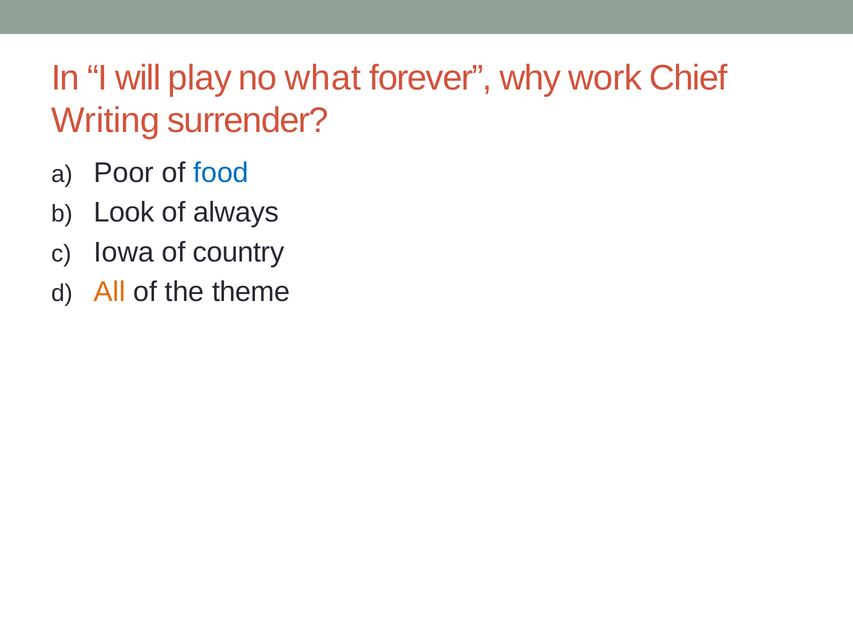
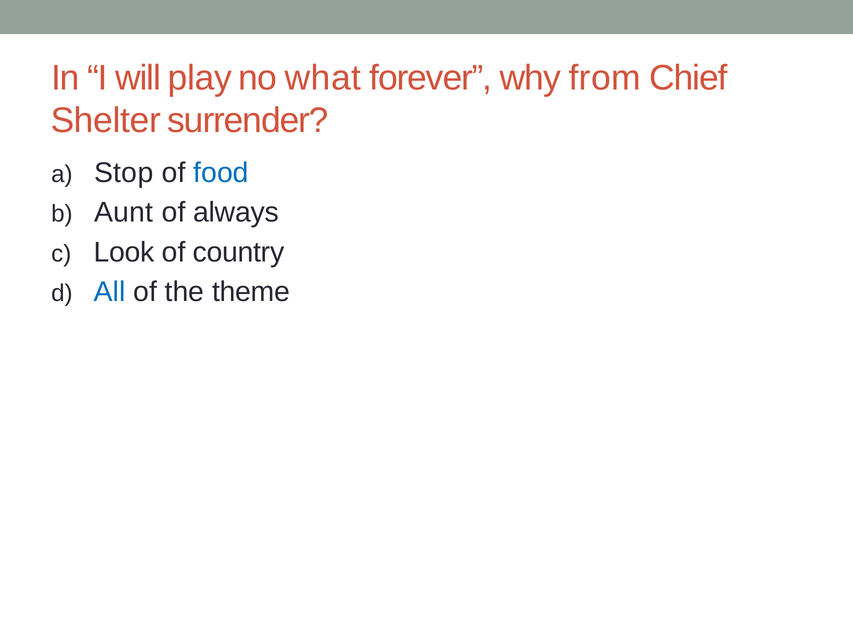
work: work -> from
Writing: Writing -> Shelter
Poor: Poor -> Stop
Look: Look -> Aunt
Iowa: Iowa -> Look
All colour: orange -> blue
